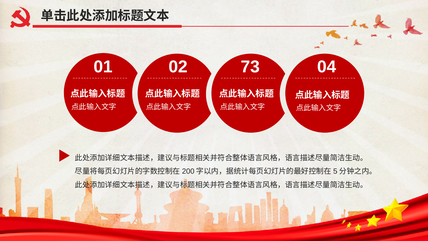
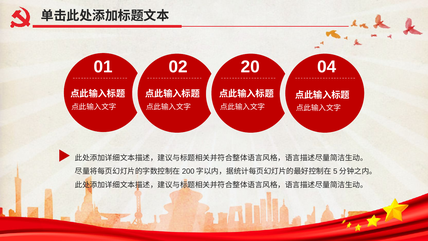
73: 73 -> 20
